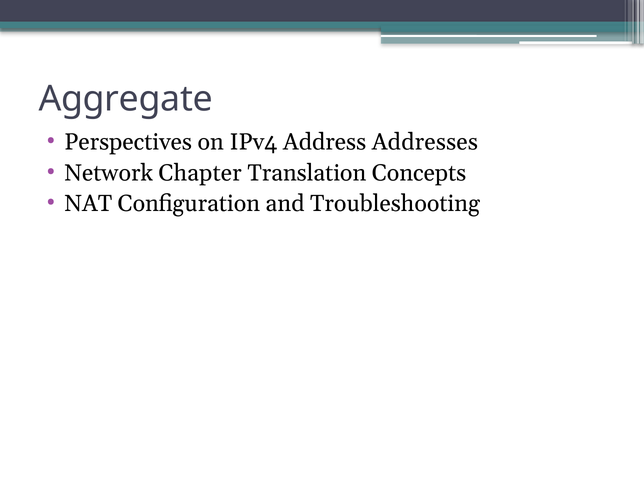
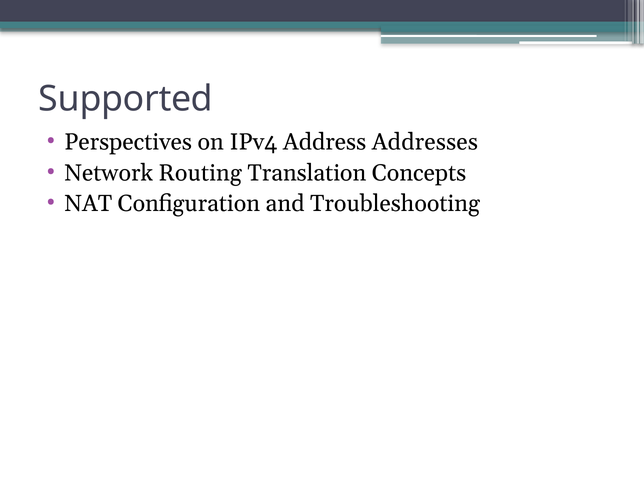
Aggregate: Aggregate -> Supported
Chapter: Chapter -> Routing
